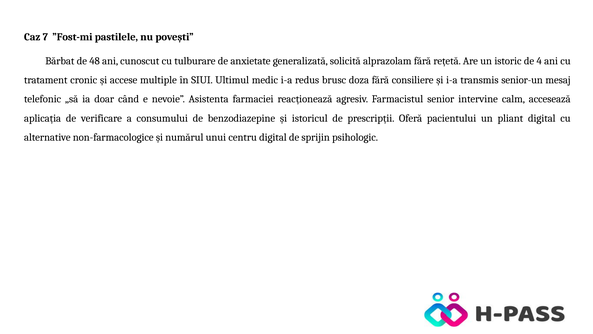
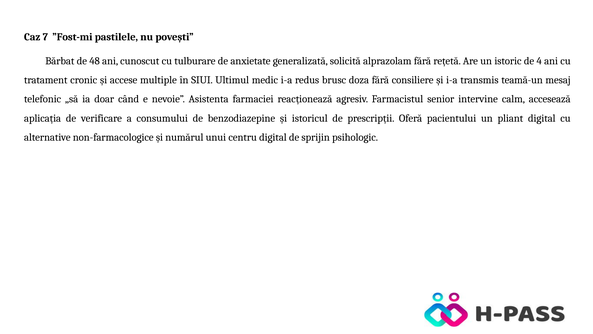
senior-un: senior-un -> teamă-un
